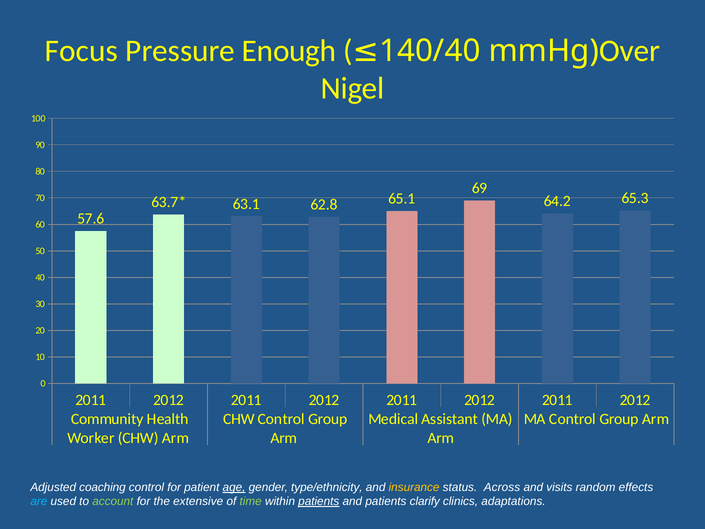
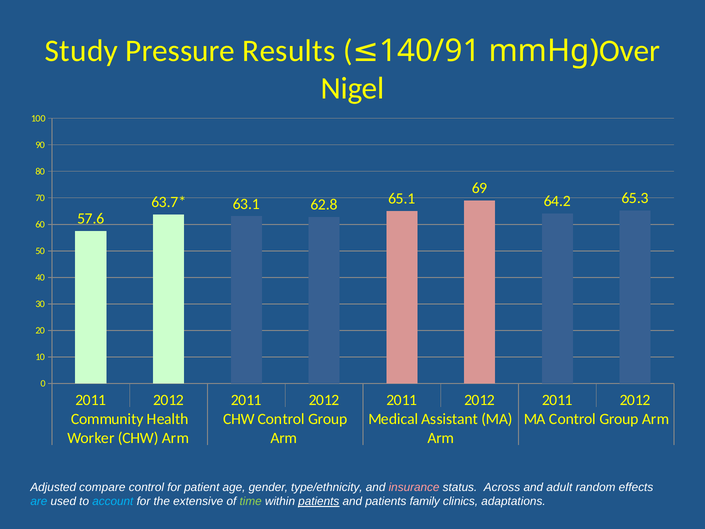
Focus: Focus -> Study
Enough: Enough -> Results
140/40: 140/40 -> 140/91
coaching: coaching -> compare
age underline: present -> none
insurance colour: yellow -> pink
visits: visits -> adult
account colour: light green -> light blue
clarify: clarify -> family
